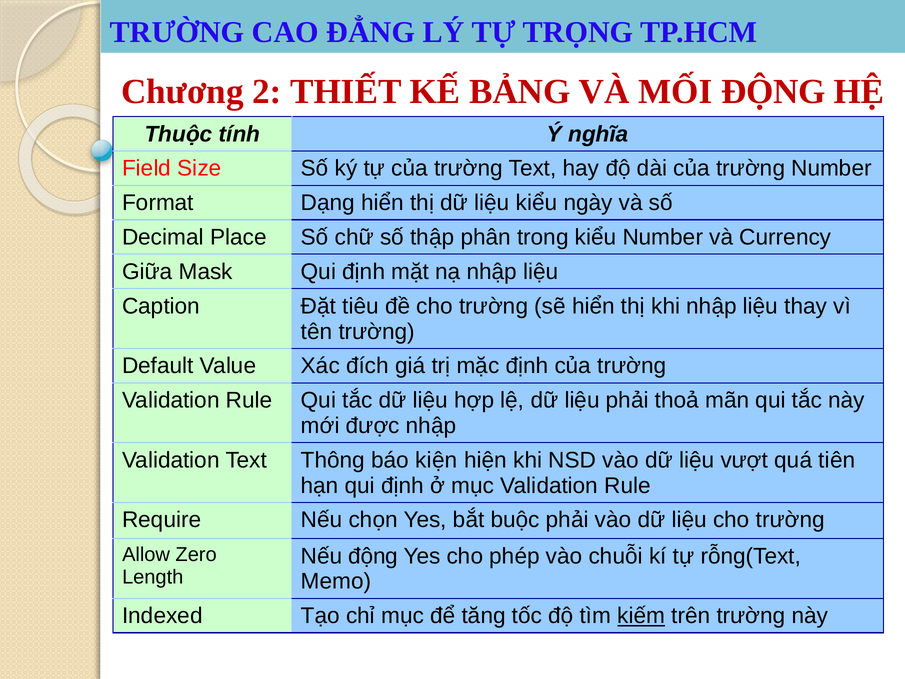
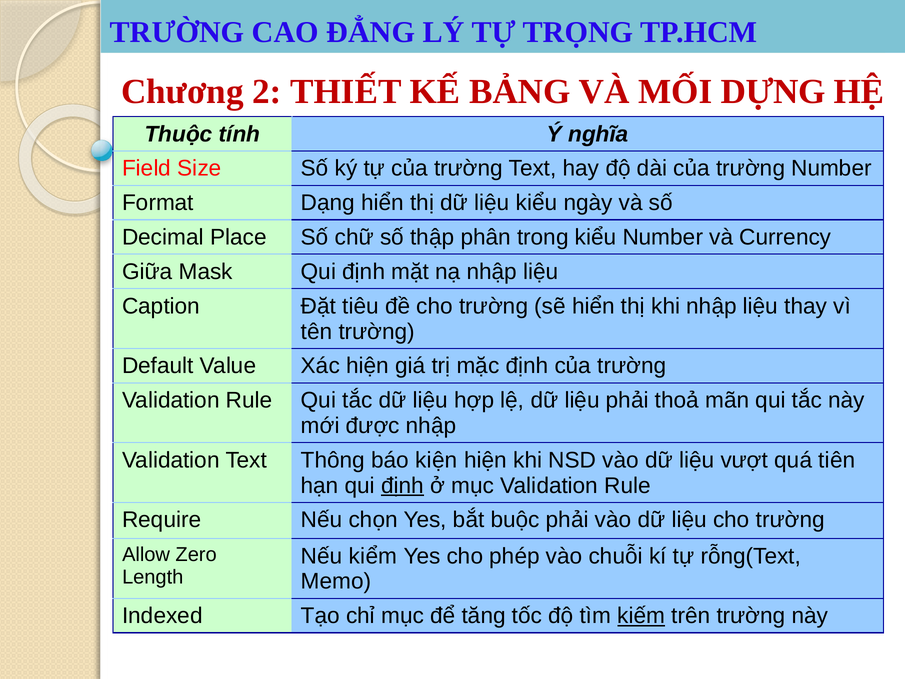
MỐI ĐỘNG: ĐỘNG -> DỰNG
Xác đích: đích -> hiện
định at (403, 485) underline: none -> present
Nếu động: động -> kiểm
